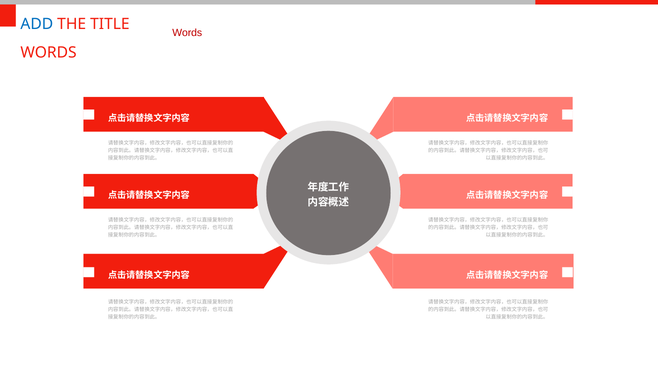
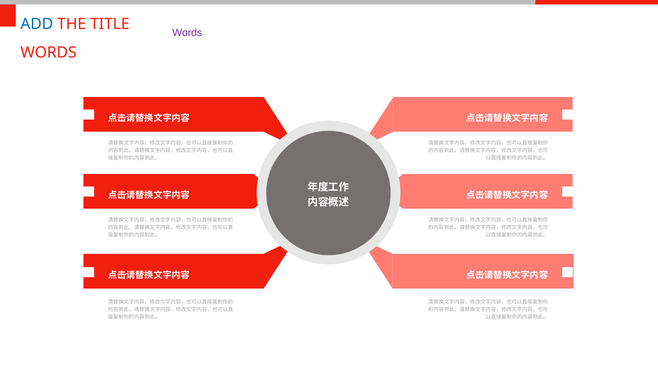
Words at (187, 33) colour: red -> purple
